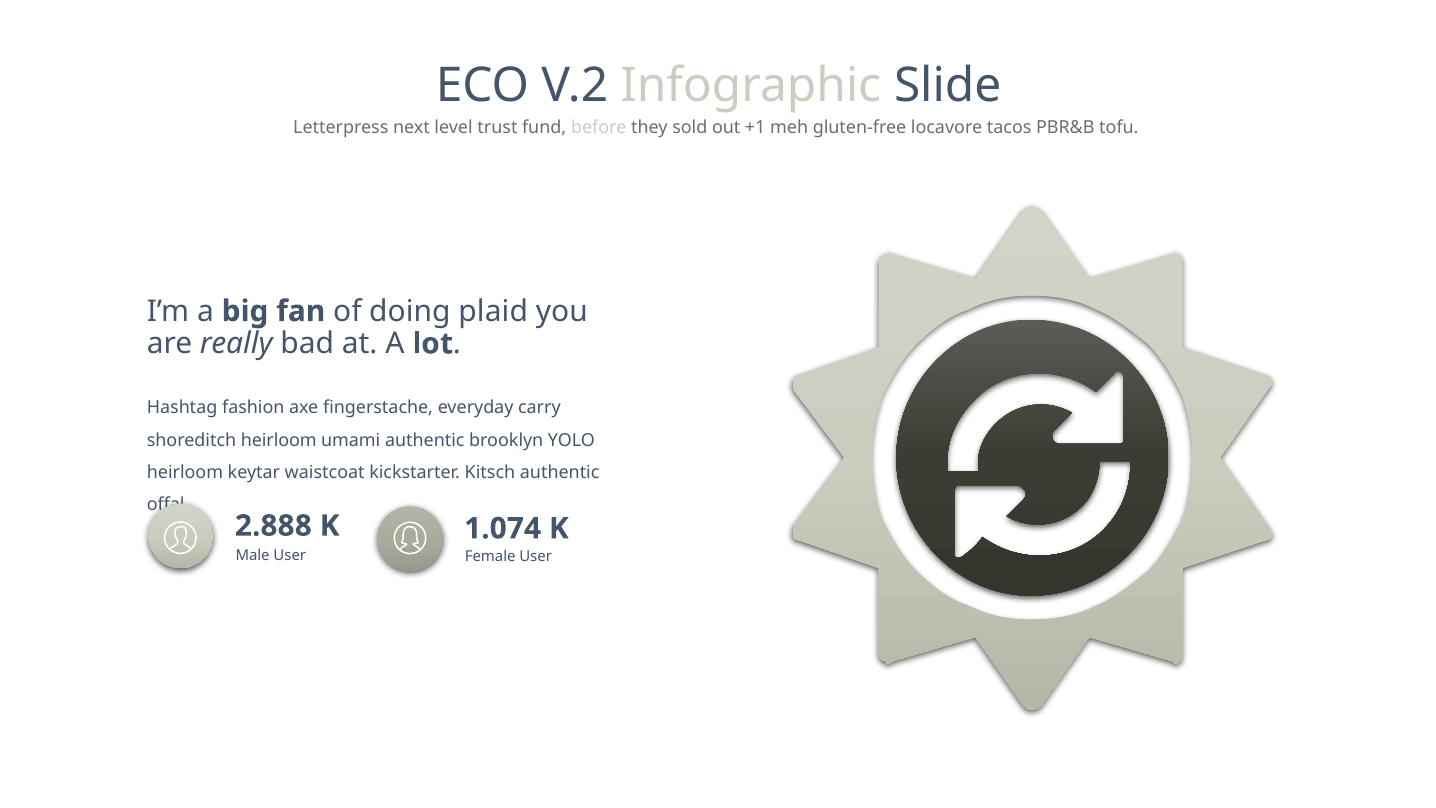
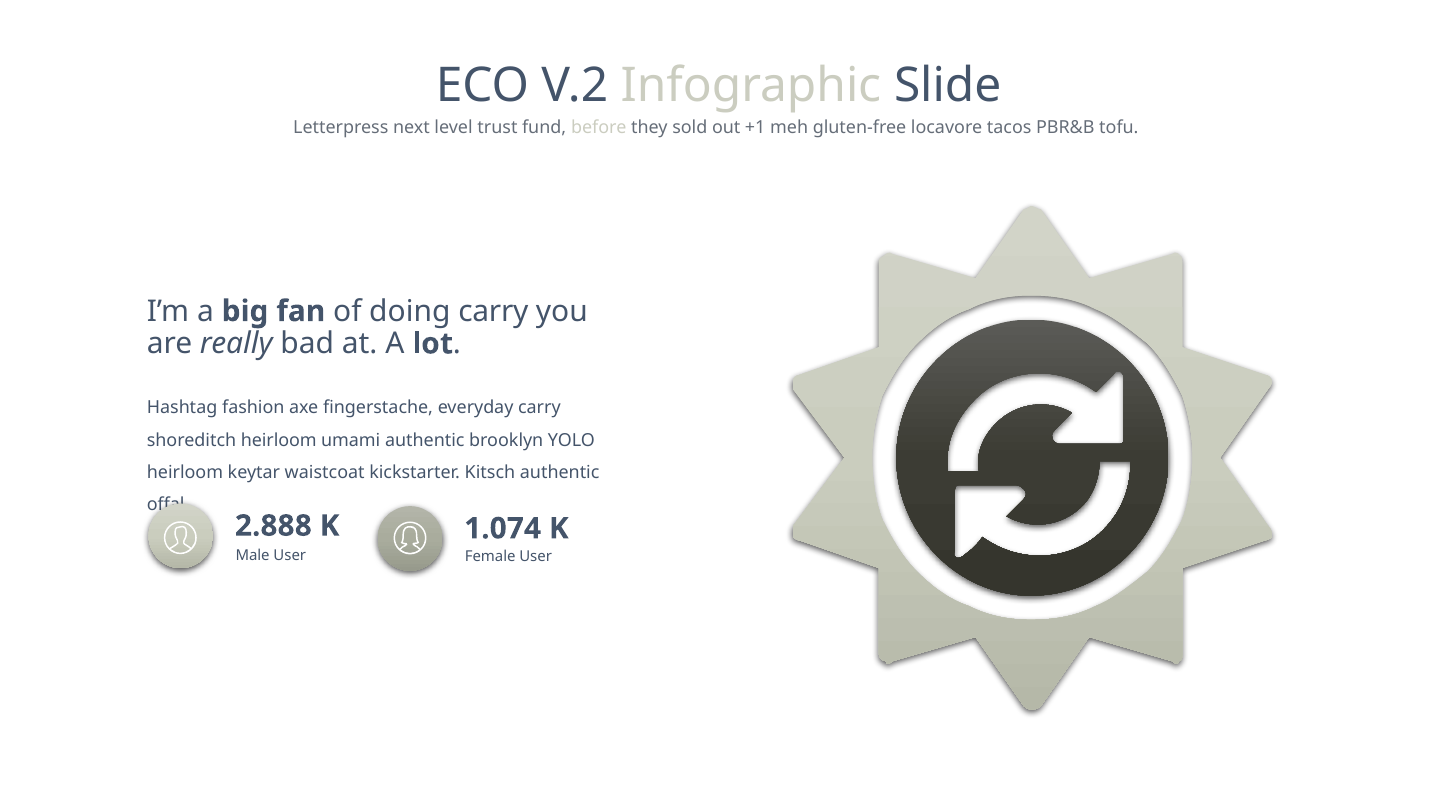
doing plaid: plaid -> carry
